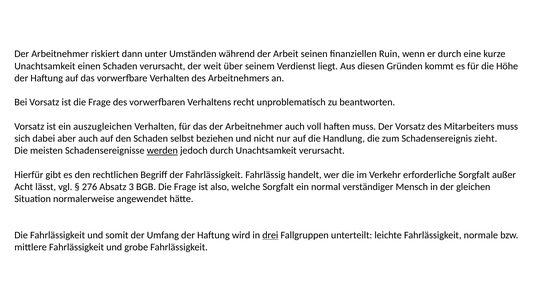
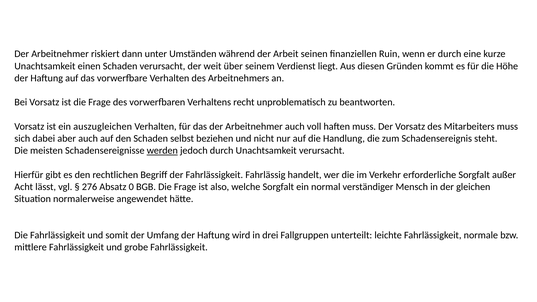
zieht: zieht -> steht
3: 3 -> 0
drei underline: present -> none
